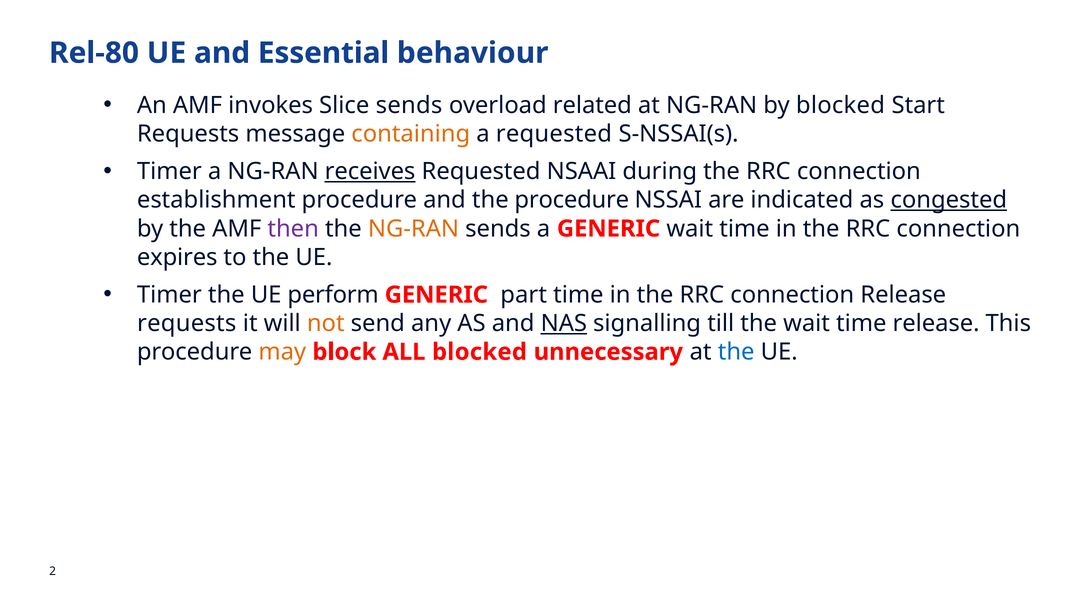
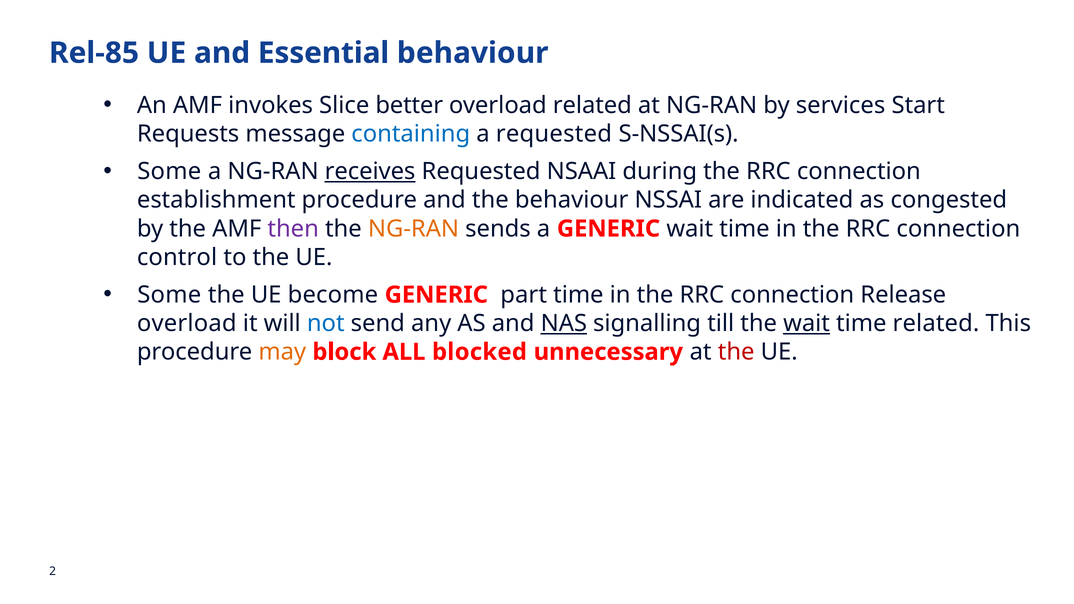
Rel-80: Rel-80 -> Rel-85
Slice sends: sends -> better
by blocked: blocked -> services
containing colour: orange -> blue
Timer at (169, 172): Timer -> Some
the procedure: procedure -> behaviour
congested underline: present -> none
expires: expires -> control
Timer at (169, 295): Timer -> Some
perform: perform -> become
requests at (187, 323): requests -> overload
not colour: orange -> blue
wait at (807, 323) underline: none -> present
time release: release -> related
the at (736, 352) colour: blue -> red
